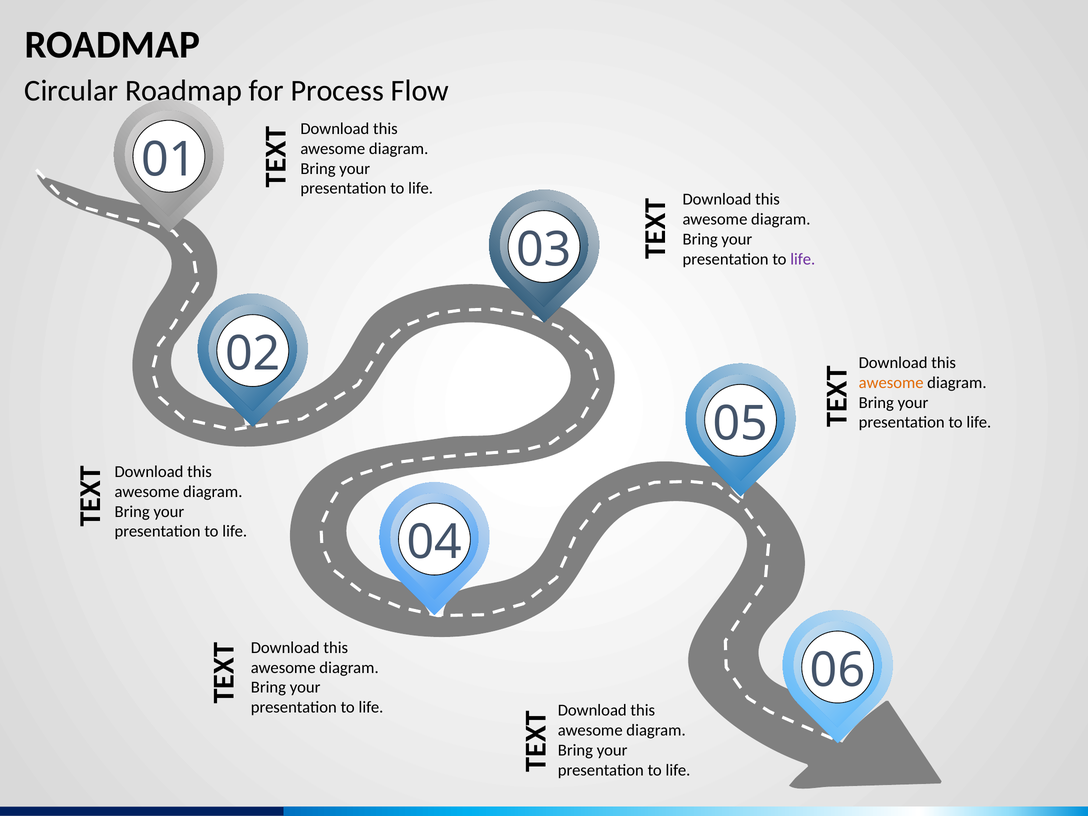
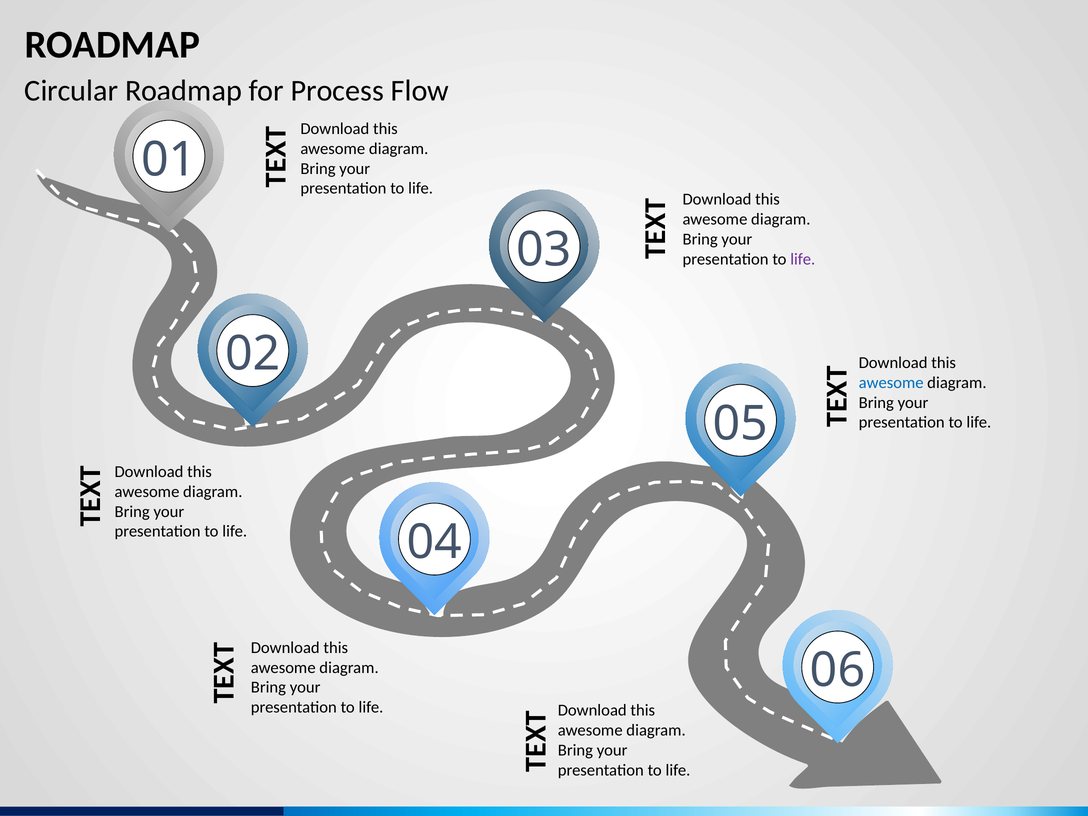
awesome at (891, 383) colour: orange -> blue
